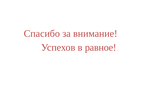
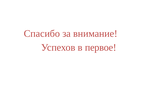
равное: равное -> первое
